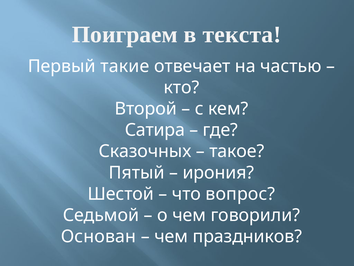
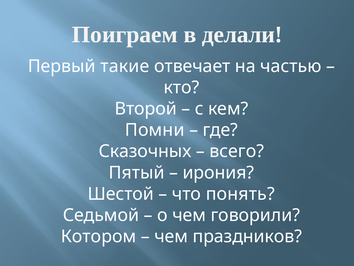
текста: текста -> делали
Сатира: Сатира -> Помни
такое: такое -> всего
вопрос: вопрос -> понять
Основан: Основан -> Котором
